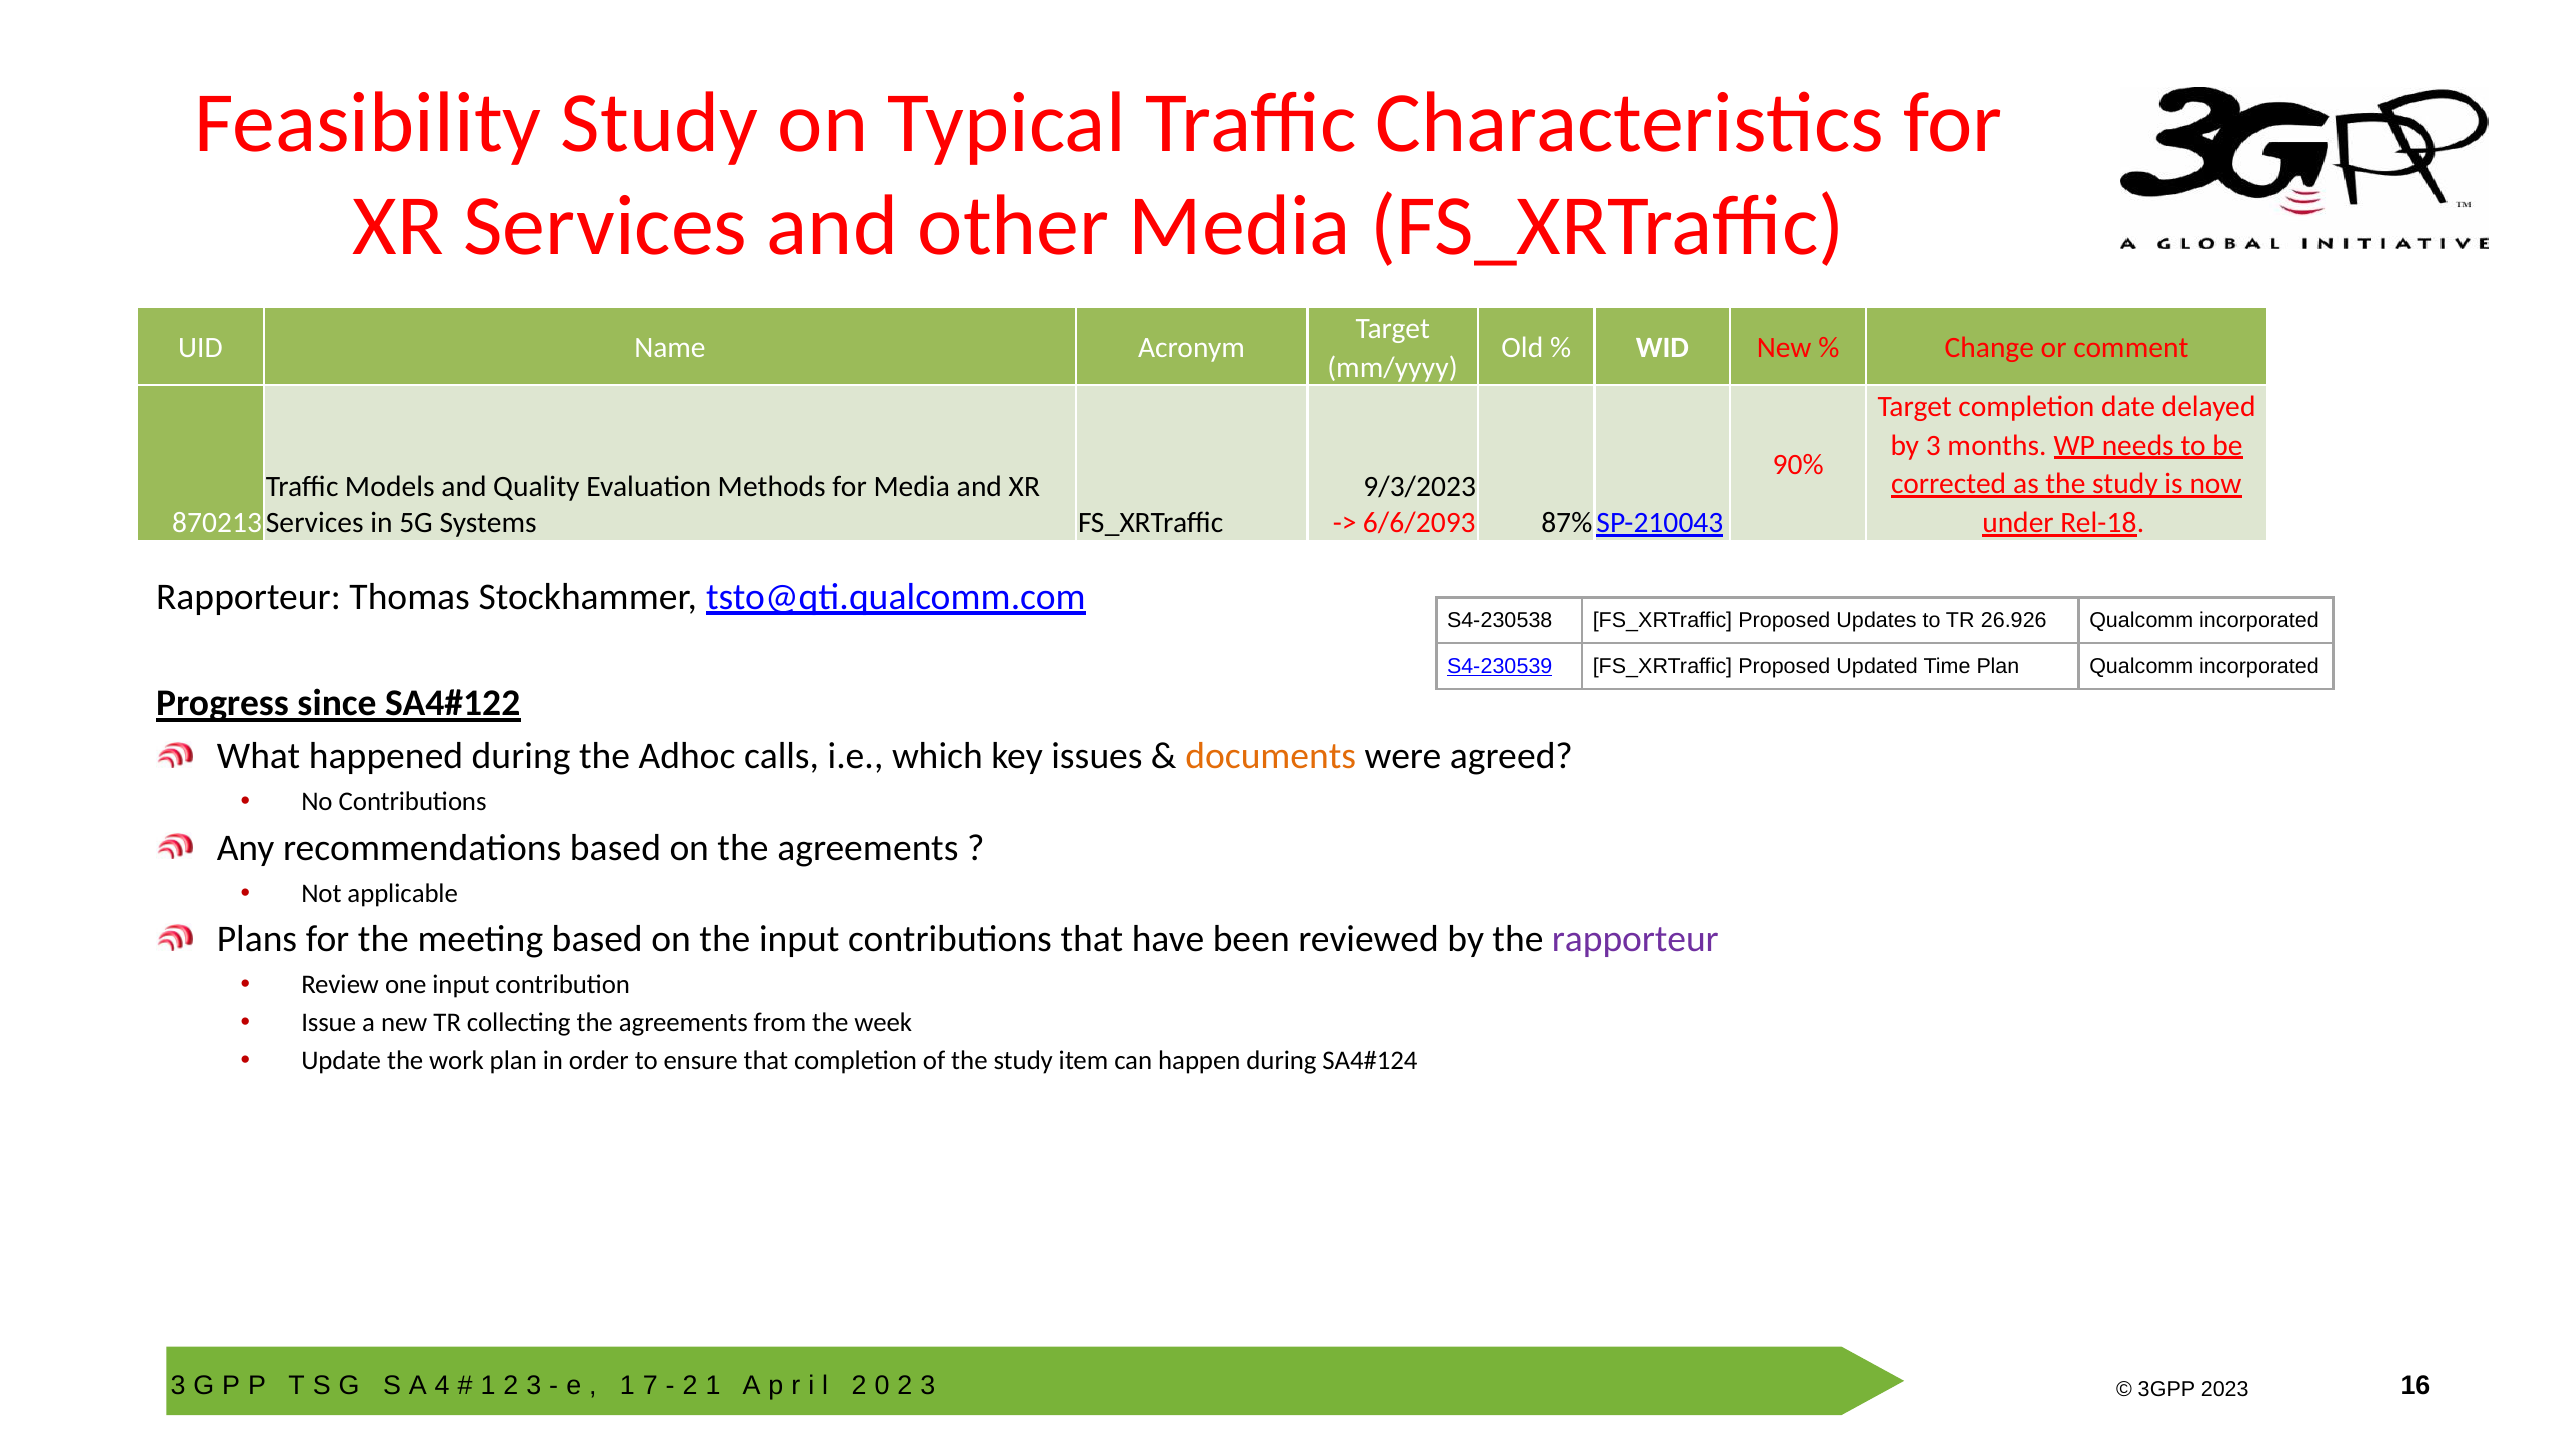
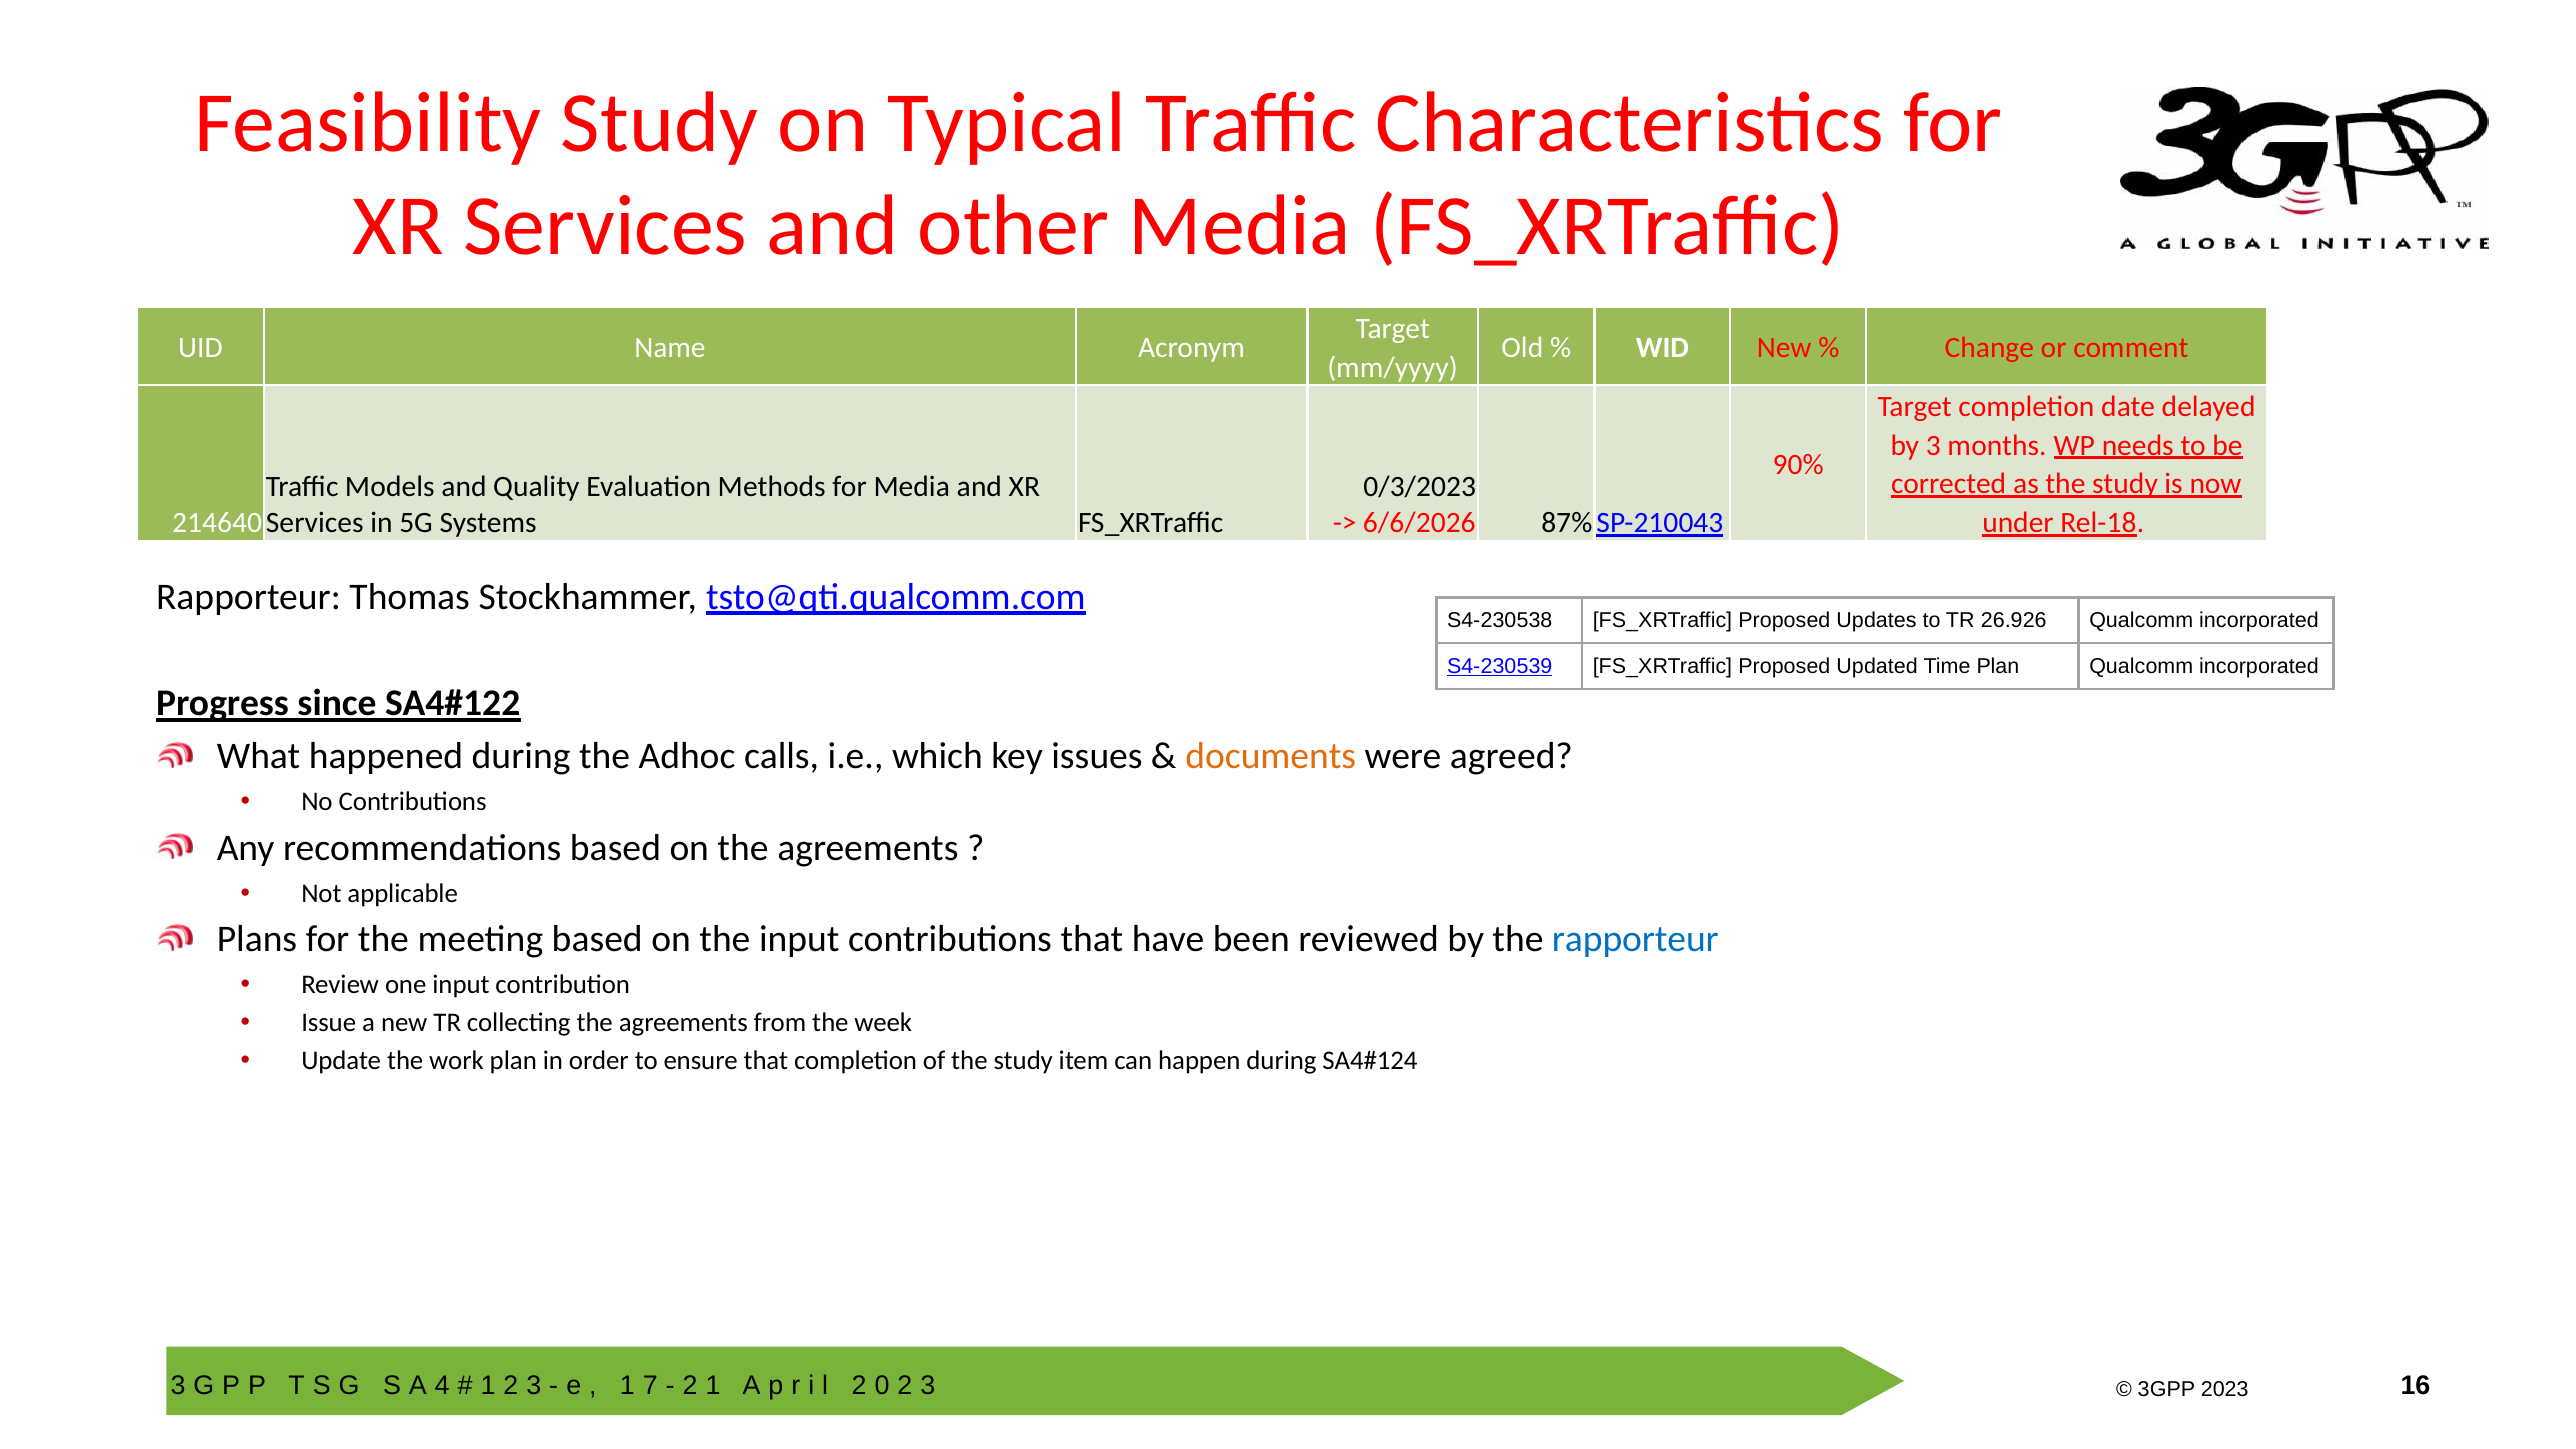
9/3/2023: 9/3/2023 -> 0/3/2023
870213: 870213 -> 214640
6/6/2093: 6/6/2093 -> 6/6/2026
rapporteur at (1635, 939) colour: purple -> blue
